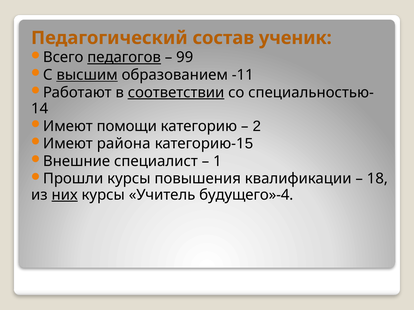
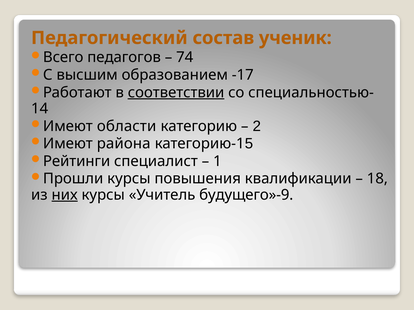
педагогов underline: present -> none
99: 99 -> 74
высшим underline: present -> none
-11: -11 -> -17
помощи: помощи -> области
Внешние: Внешние -> Рейтинги
будущего»-4: будущего»-4 -> будущего»-9
